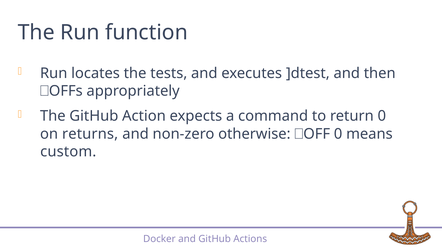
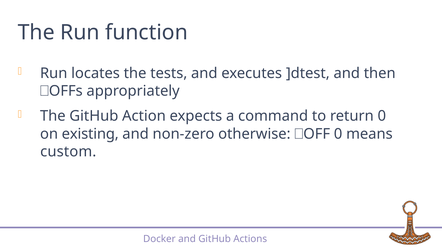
returns: returns -> existing
